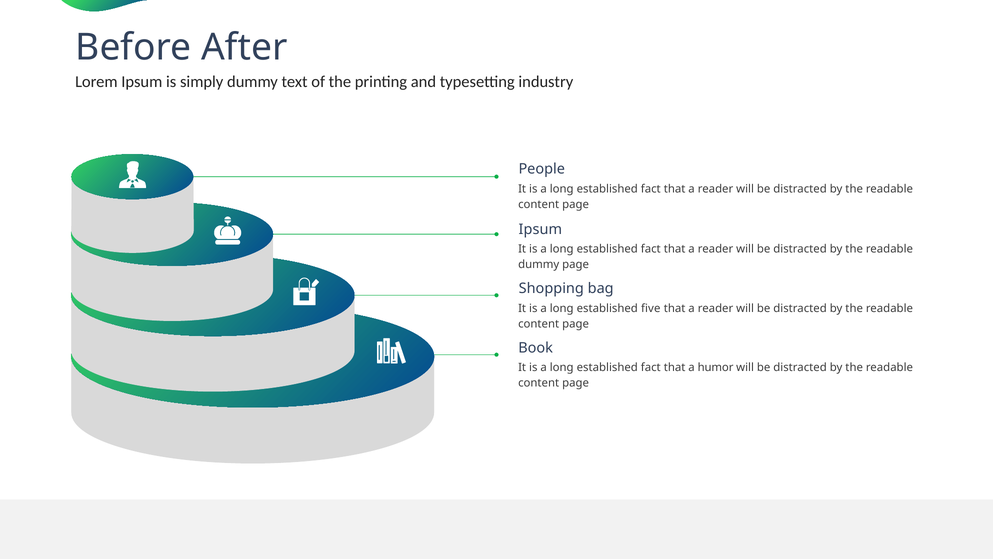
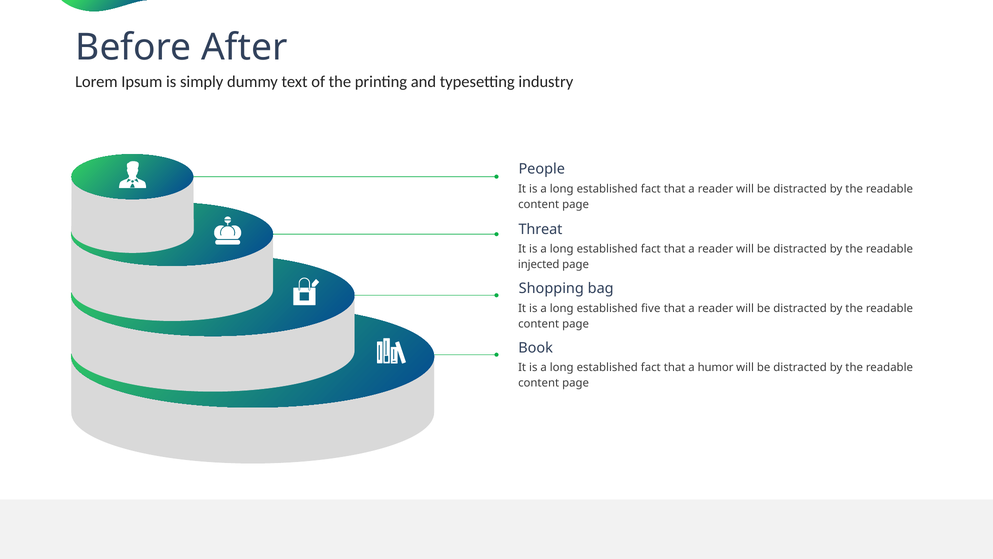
Ipsum at (540, 229): Ipsum -> Threat
dummy at (539, 264): dummy -> injected
